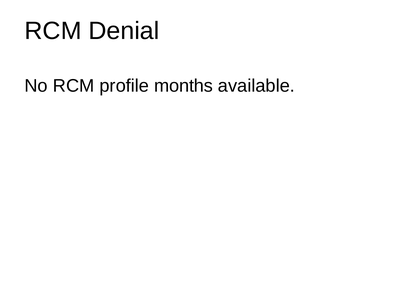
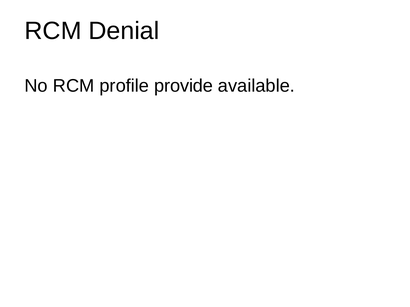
months: months -> provide
